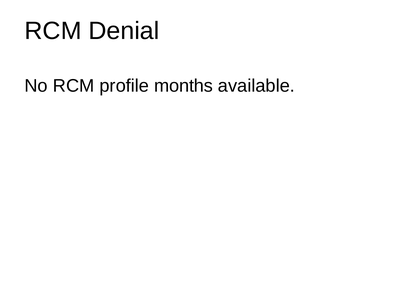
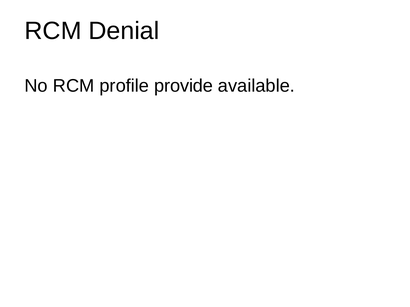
months: months -> provide
